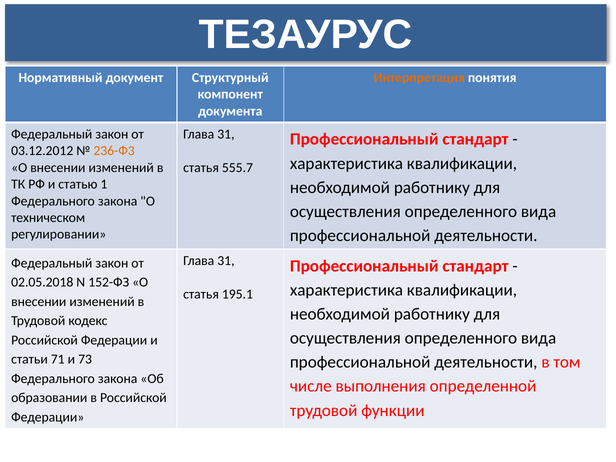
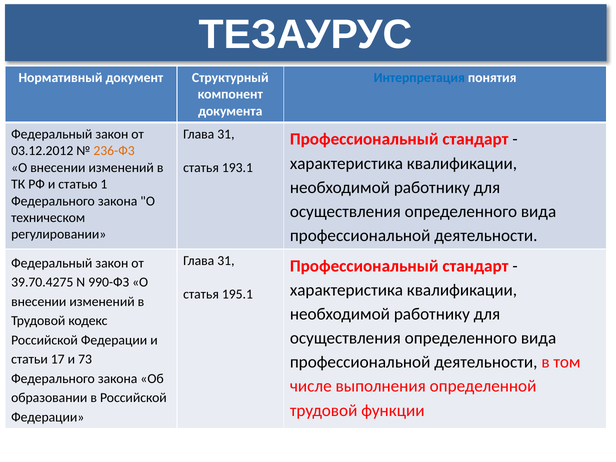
Интерпретация colour: orange -> blue
555.7: 555.7 -> 193.1
02.05.2018: 02.05.2018 -> 39.70.4275
152-ФЗ: 152-ФЗ -> 990-ФЗ
71: 71 -> 17
